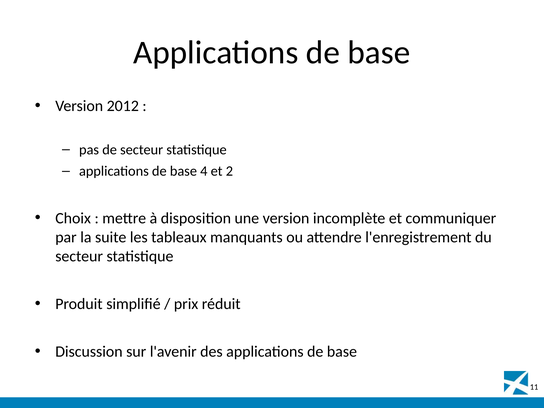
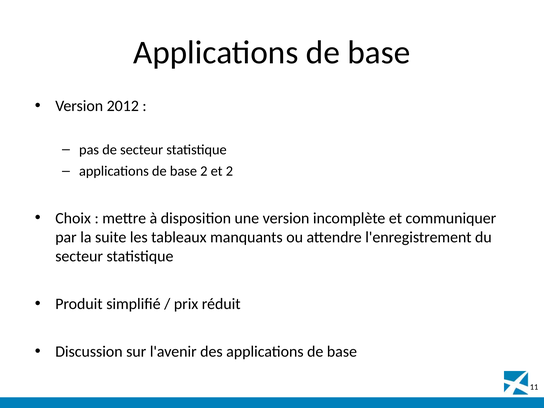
base 4: 4 -> 2
